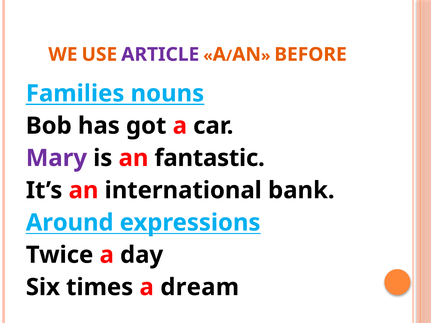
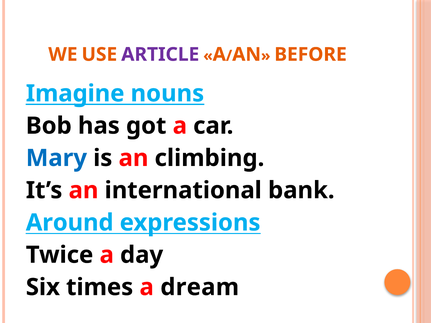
Families: Families -> Imagine
Mary colour: purple -> blue
fantastic: fantastic -> climbing
